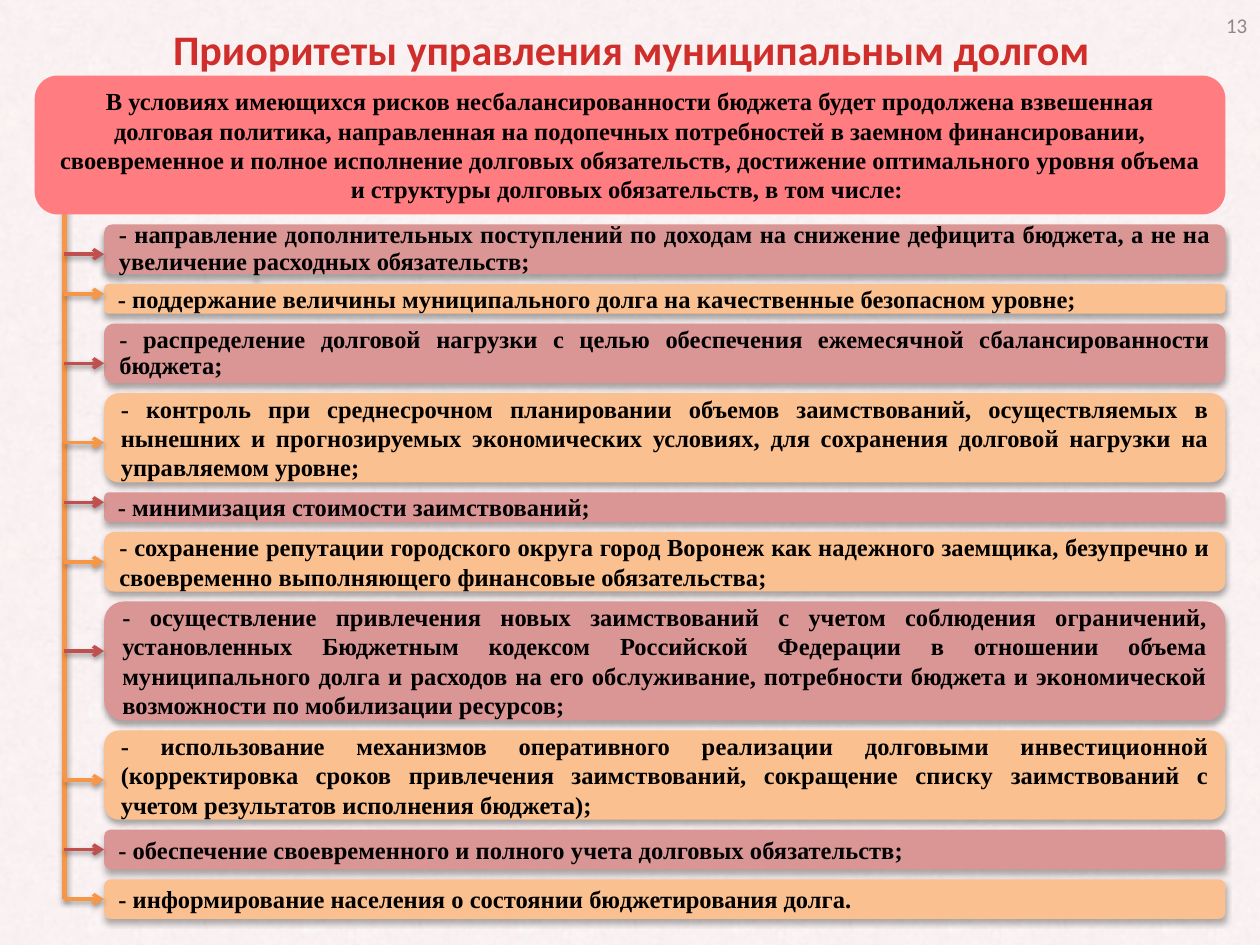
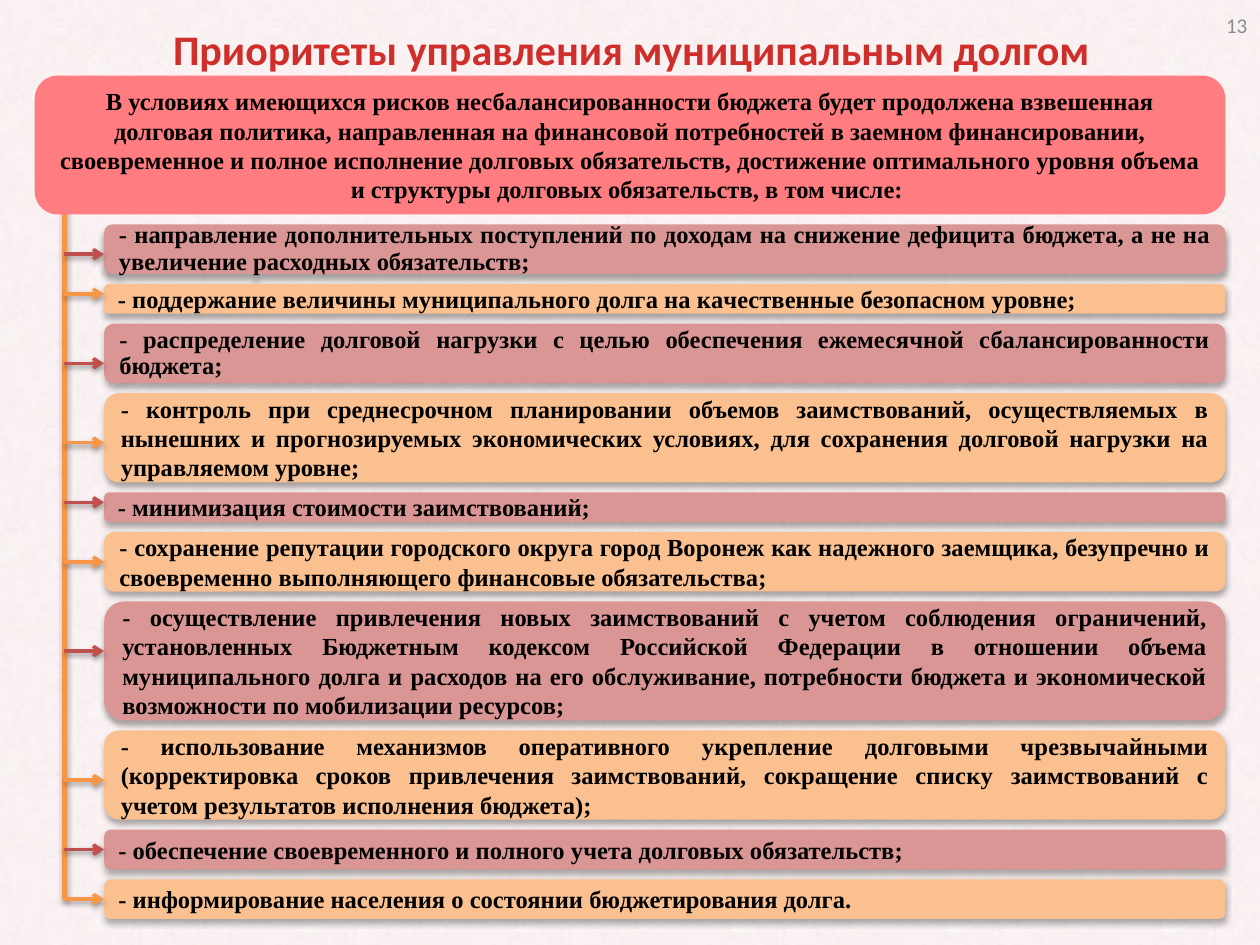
подопечных: подопечных -> финансовой
реализации: реализации -> укрепление
инвестиционной: инвестиционной -> чрезвычайными
